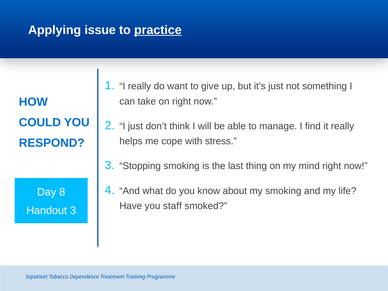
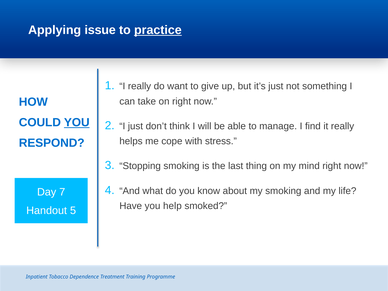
YOU at (77, 122) underline: none -> present
8: 8 -> 7
staff: staff -> help
Handout 3: 3 -> 5
